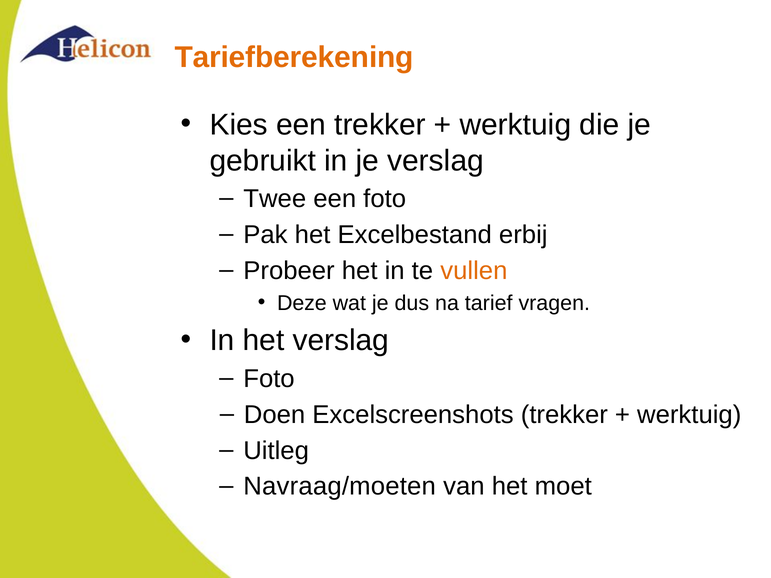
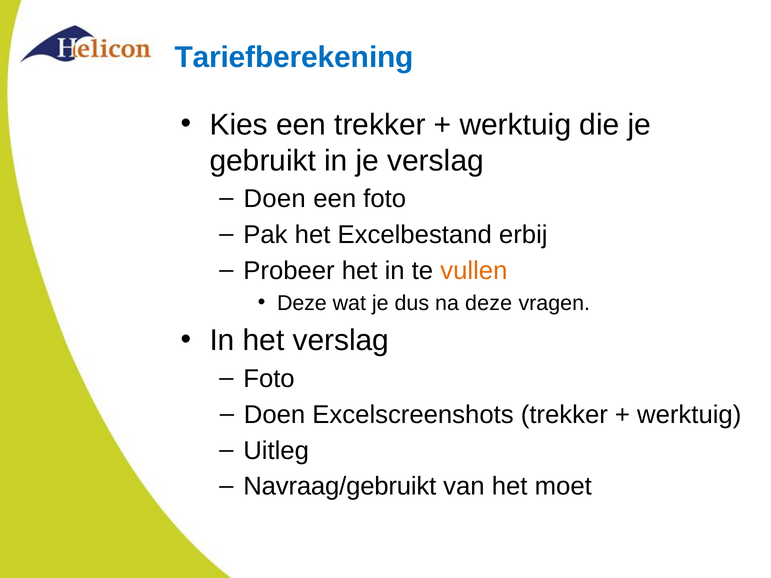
Tariefberekening colour: orange -> blue
Twee at (275, 199): Twee -> Doen
na tarief: tarief -> deze
Navraag/moeten: Navraag/moeten -> Navraag/gebruikt
